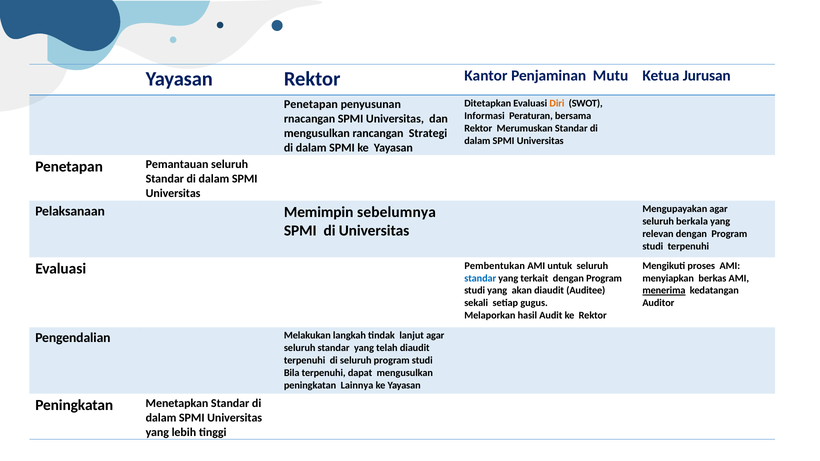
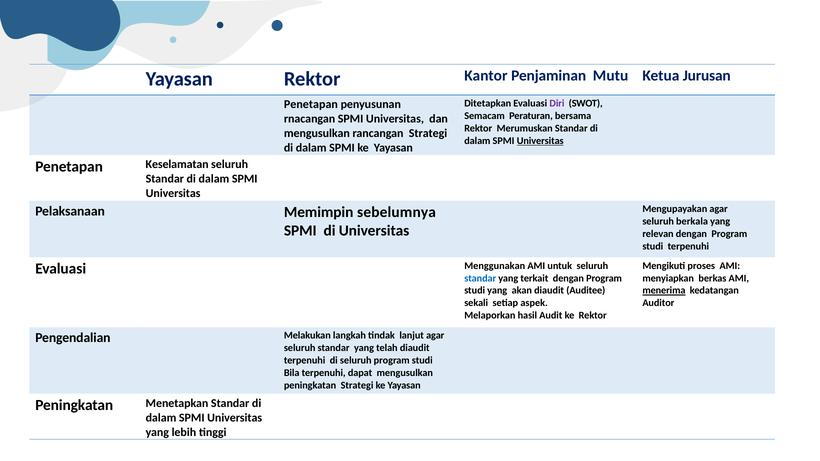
Diri colour: orange -> purple
Informasi: Informasi -> Semacam
Universitas at (540, 141) underline: none -> present
Pemantauan: Pemantauan -> Keselamatan
Pembentukan: Pembentukan -> Menggunakan
gugus: gugus -> aspek
peningkatan Lainnya: Lainnya -> Strategi
